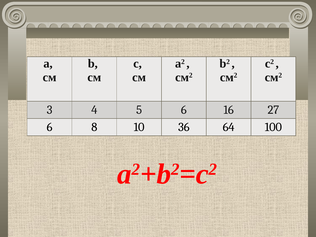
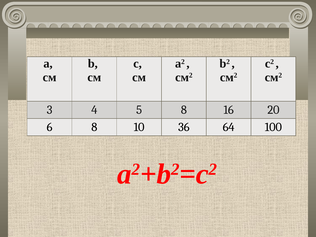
5 6: 6 -> 8
27: 27 -> 20
